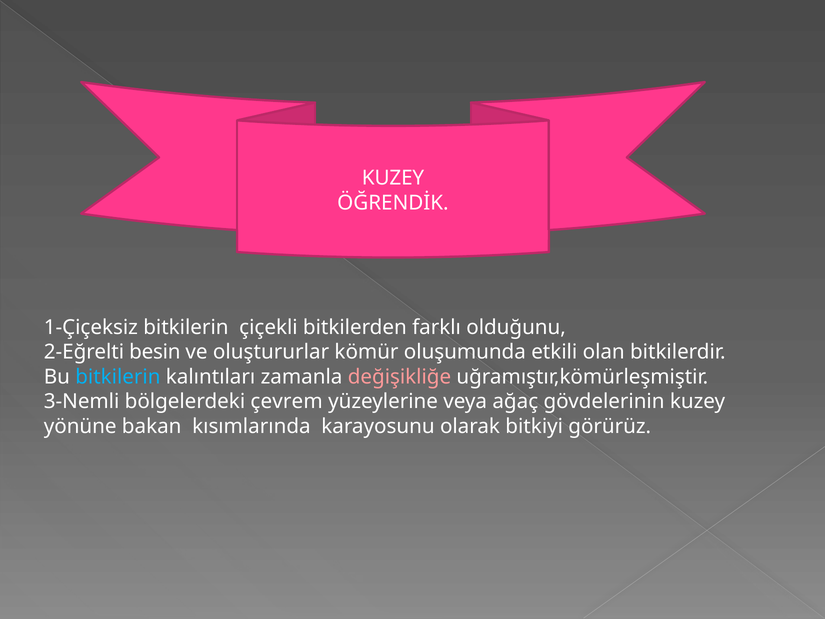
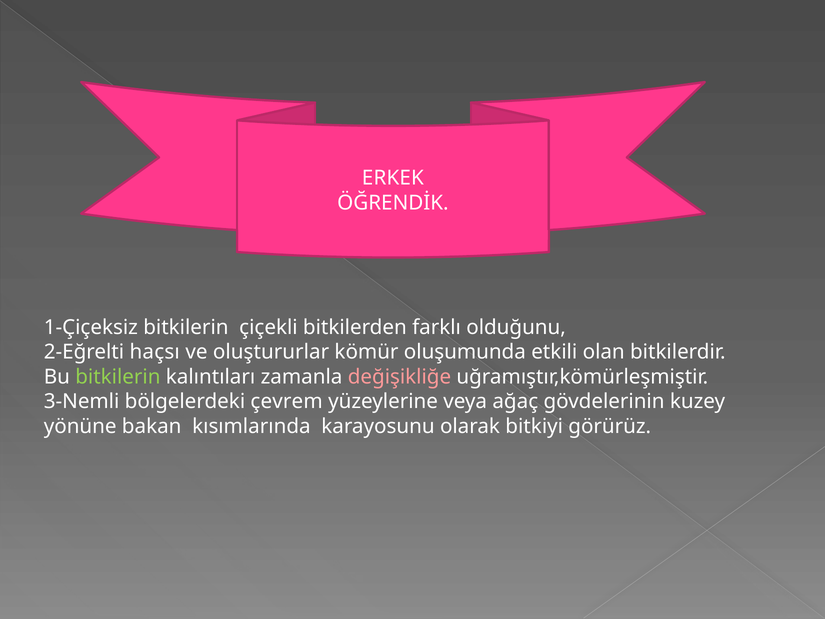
KUZEY at (393, 178): KUZEY -> ERKEK
besin: besin -> haçsı
bitkilerin at (118, 377) colour: light blue -> light green
